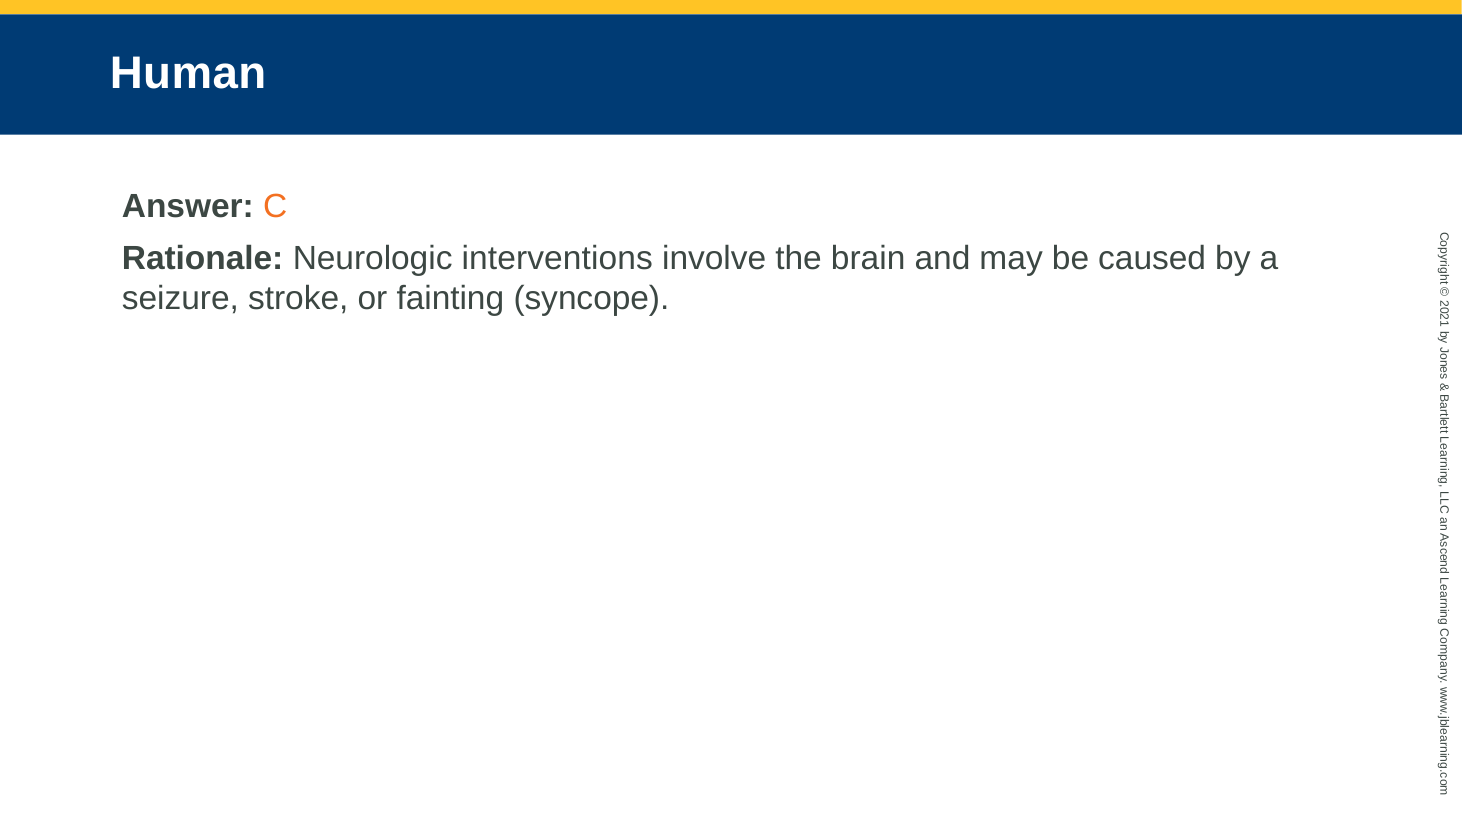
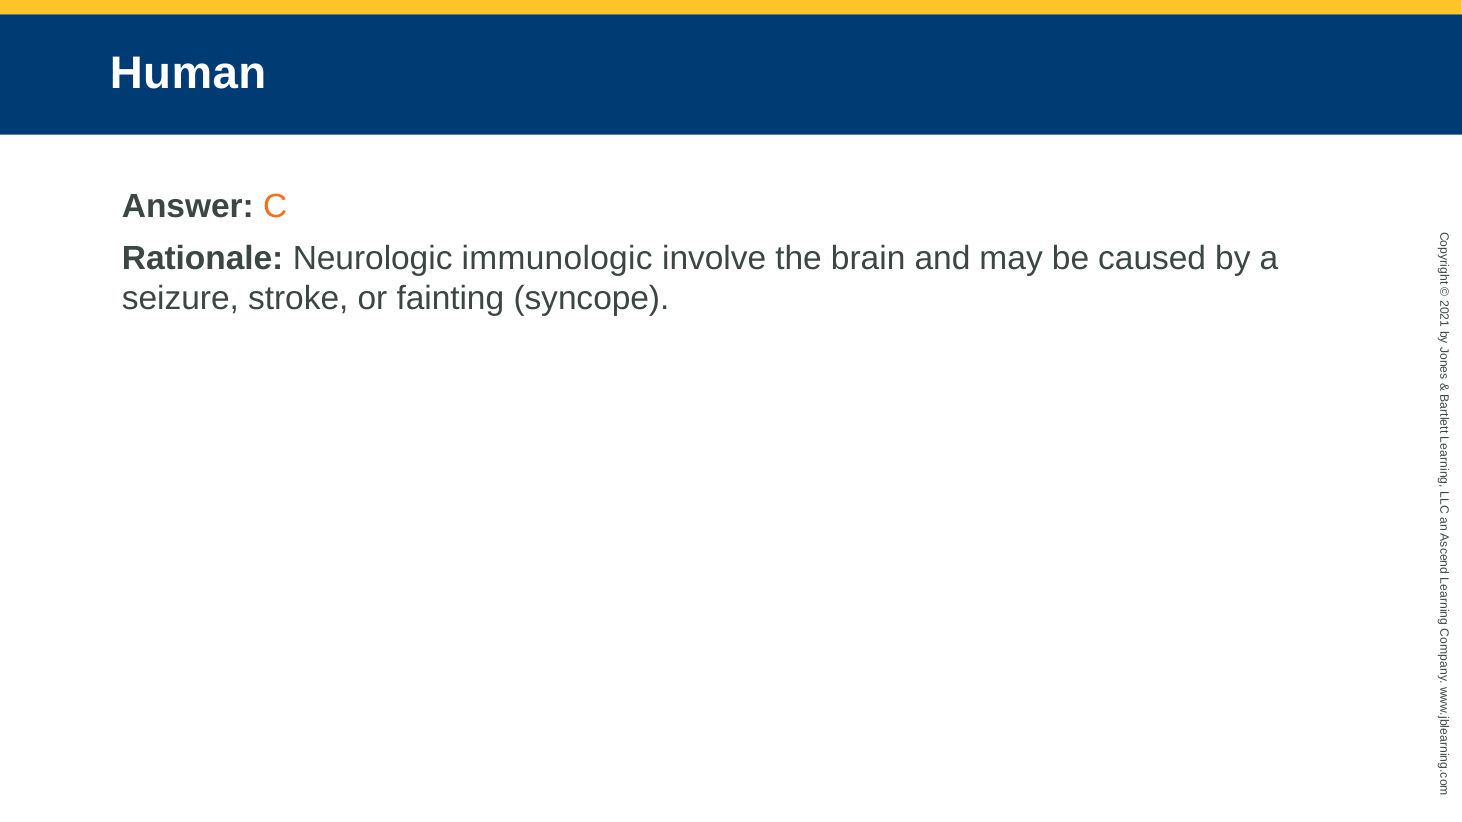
interventions: interventions -> immunologic
